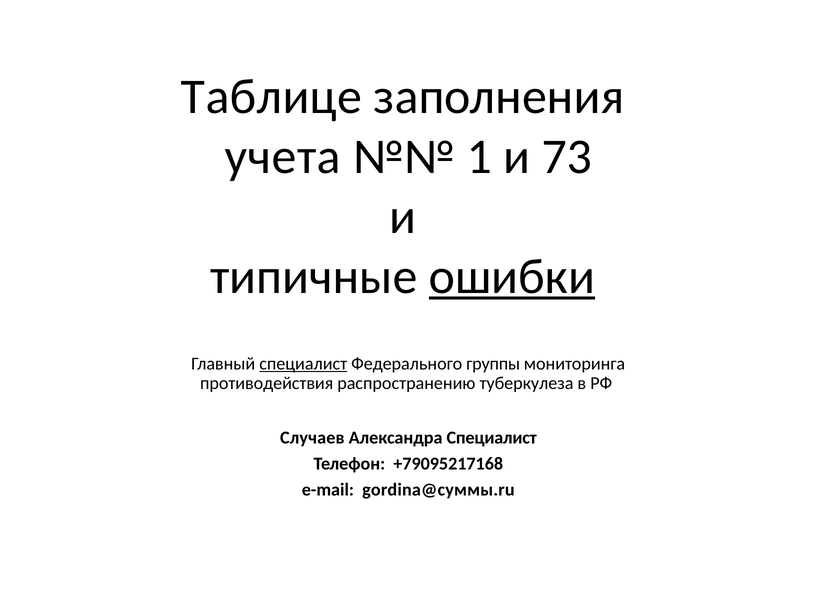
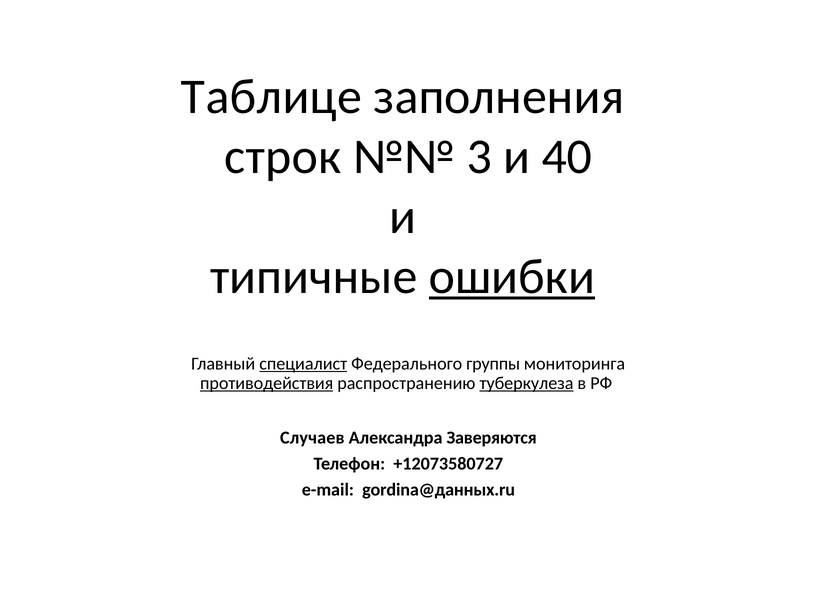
учета: учета -> строк
1: 1 -> 3
73: 73 -> 40
противодействия underline: none -> present
туберкулеза underline: none -> present
Александра Специалист: Специалист -> Заверяются
+79095217168: +79095217168 -> +12073580727
gordina@суммы.ru: gordina@суммы.ru -> gordina@данных.ru
